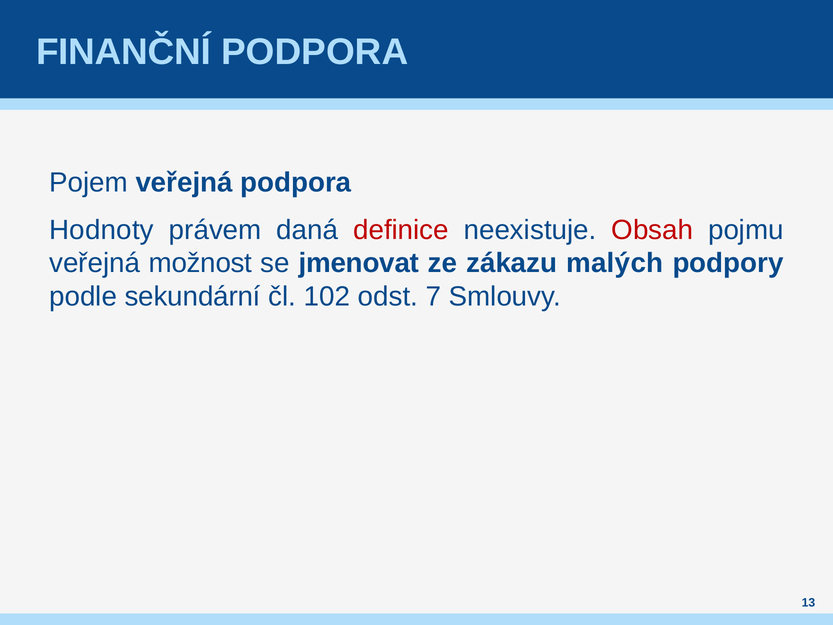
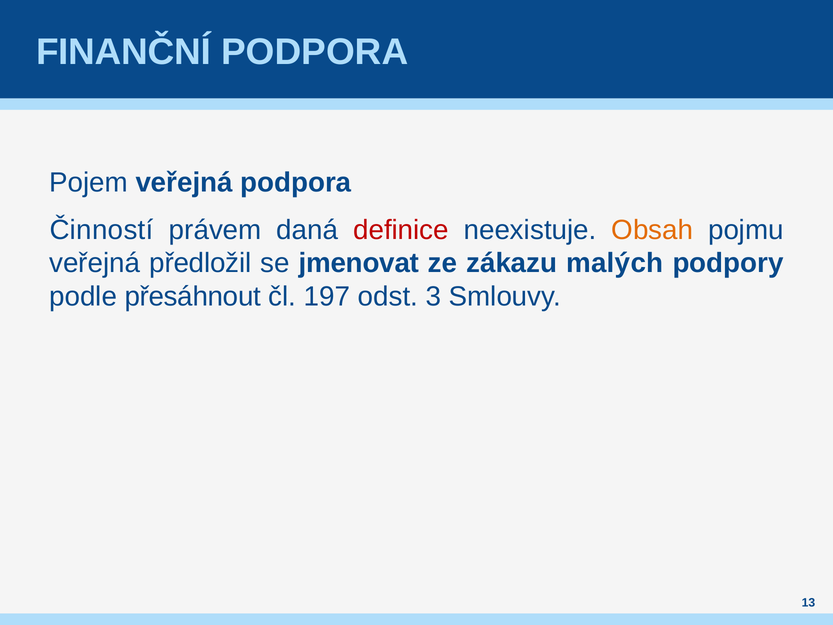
Hodnoty: Hodnoty -> Činností
Obsah colour: red -> orange
možnost: možnost -> předložil
sekundární: sekundární -> přesáhnout
102: 102 -> 197
7: 7 -> 3
